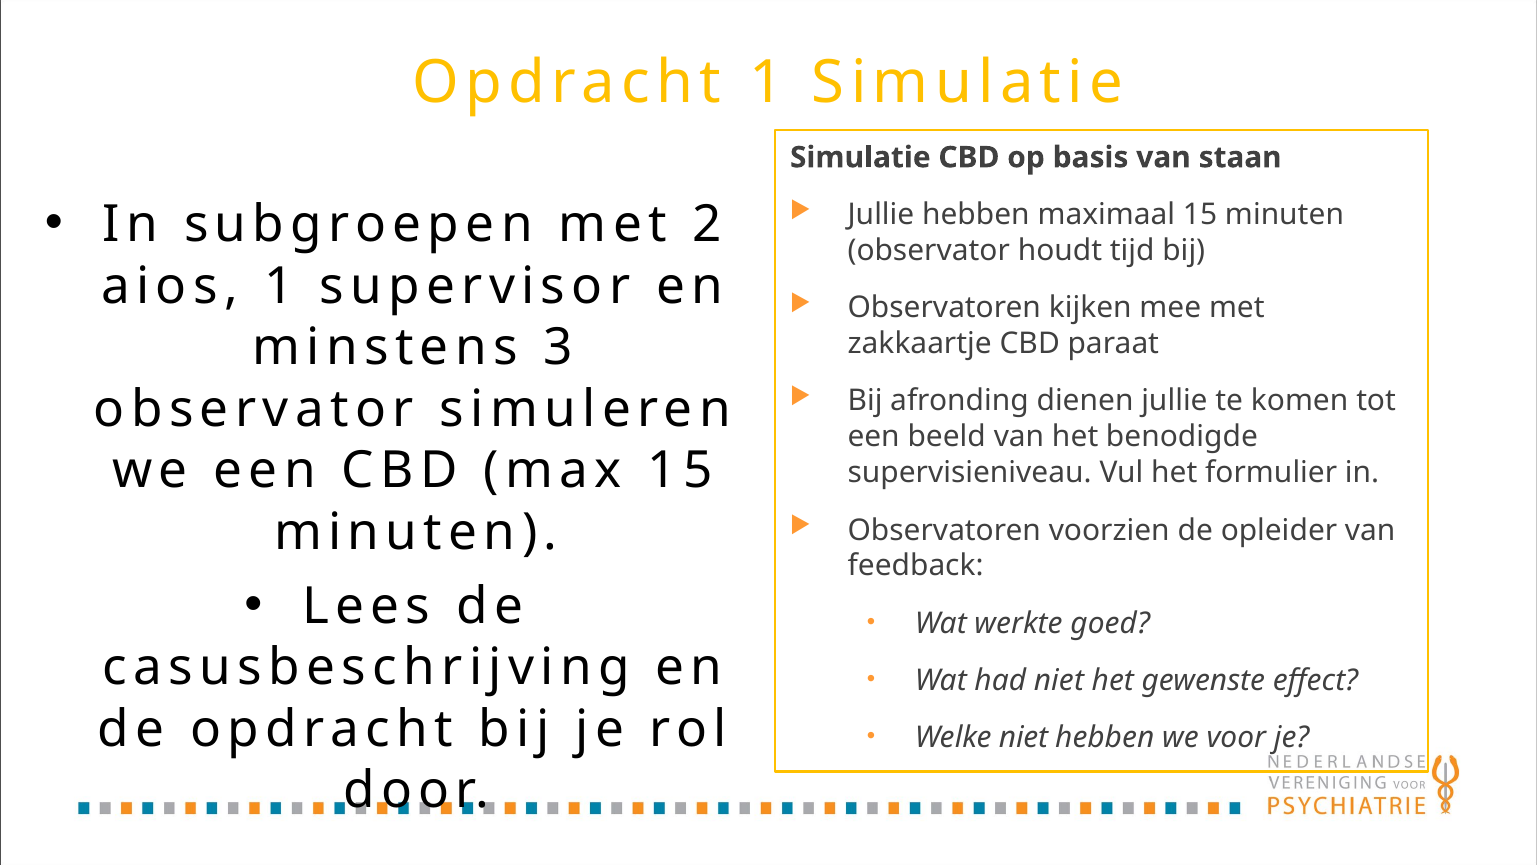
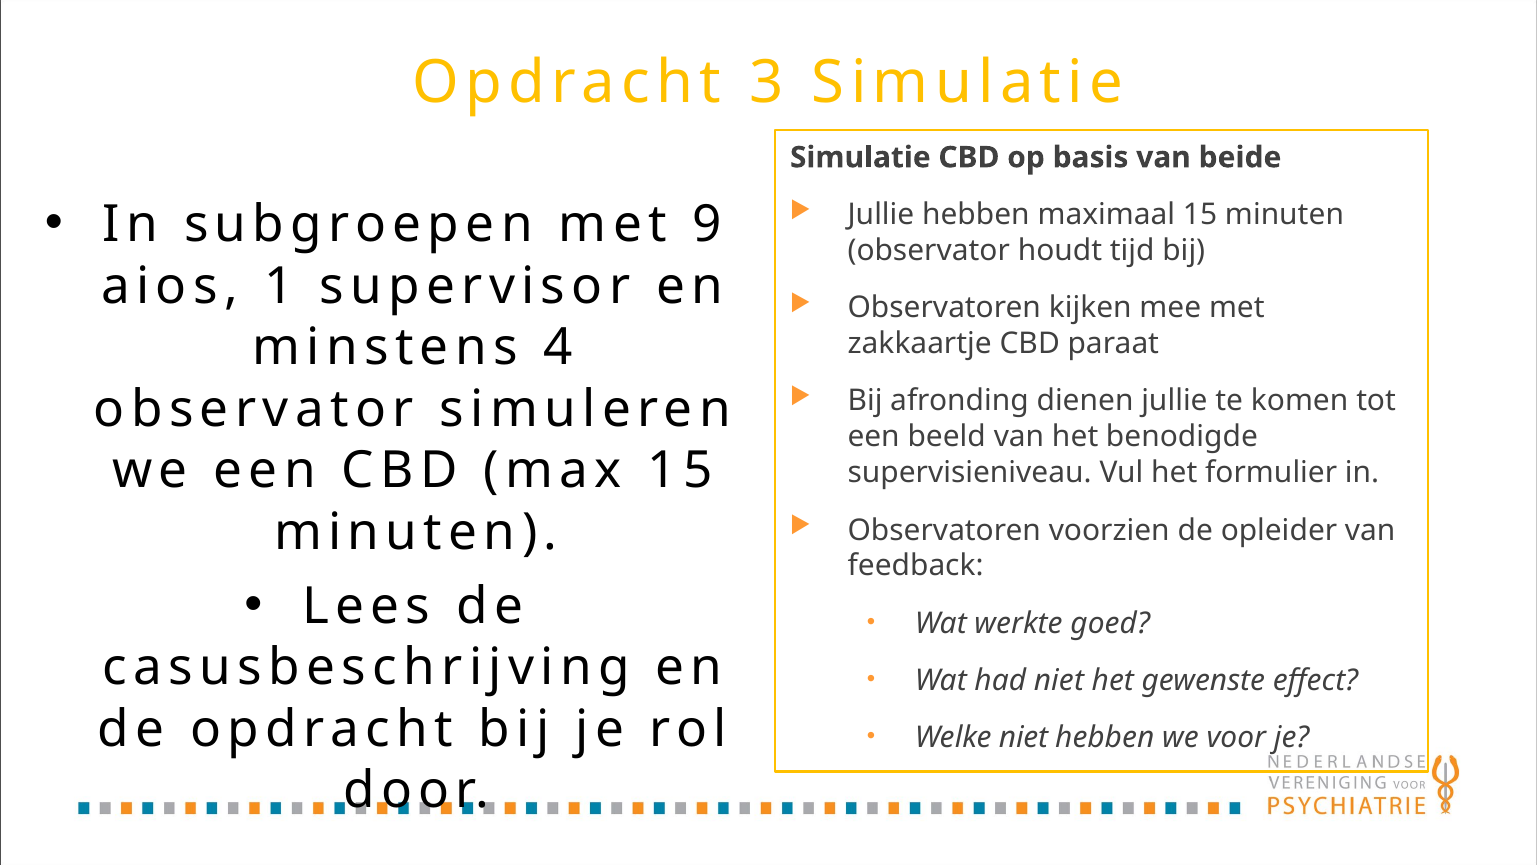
Opdracht 1: 1 -> 3
staan: staan -> beide
2: 2 -> 9
3: 3 -> 4
